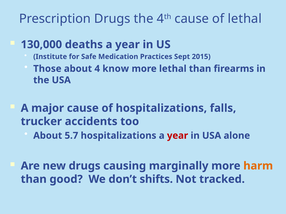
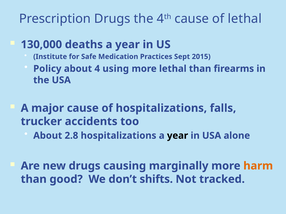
Those: Those -> Policy
know: know -> using
5.7: 5.7 -> 2.8
year at (178, 136) colour: red -> black
